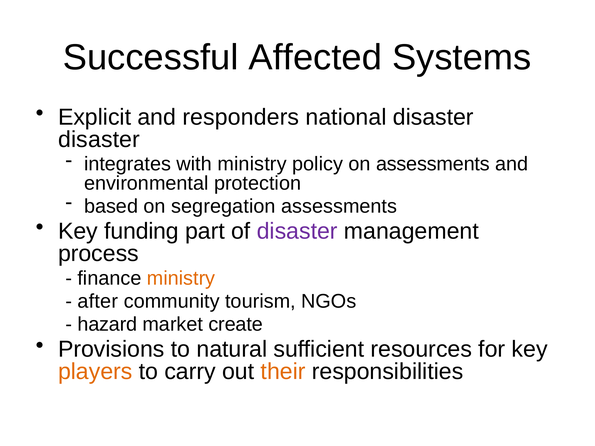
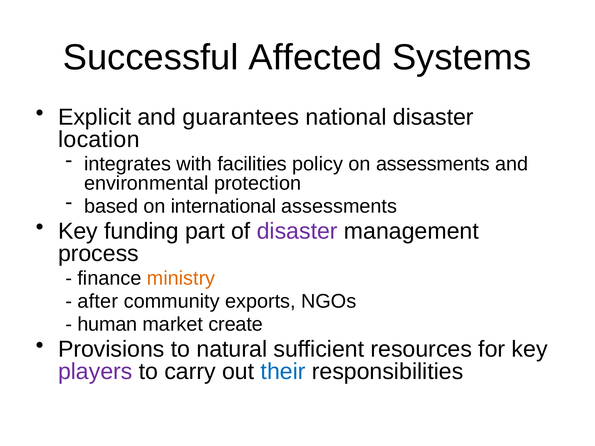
responders: responders -> guarantees
disaster at (99, 139): disaster -> location
with ministry: ministry -> facilities
segregation: segregation -> international
tourism: tourism -> exports
hazard: hazard -> human
players colour: orange -> purple
their colour: orange -> blue
